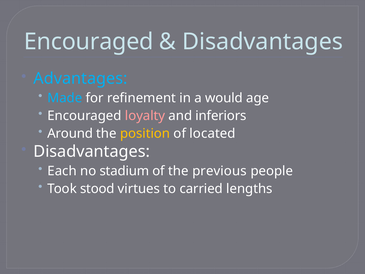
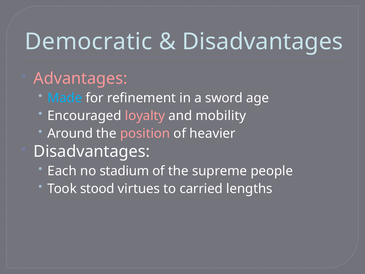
Encouraged at (89, 42): Encouraged -> Democratic
Advantages colour: light blue -> pink
would: would -> sword
inferiors: inferiors -> mobility
position colour: yellow -> pink
located: located -> heavier
previous: previous -> supreme
